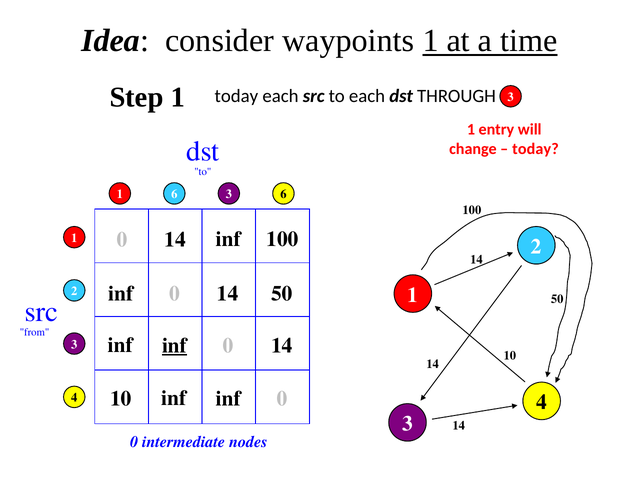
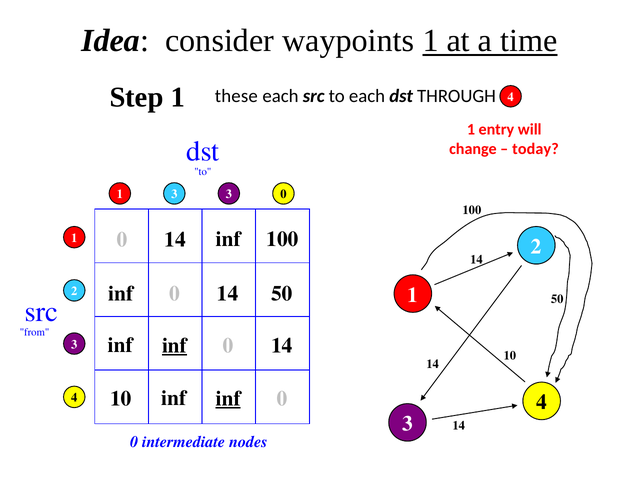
today at (236, 96): today -> these
THROUGH 3: 3 -> 4
1 6: 6 -> 3
3 6: 6 -> 0
inf at (228, 399) underline: none -> present
